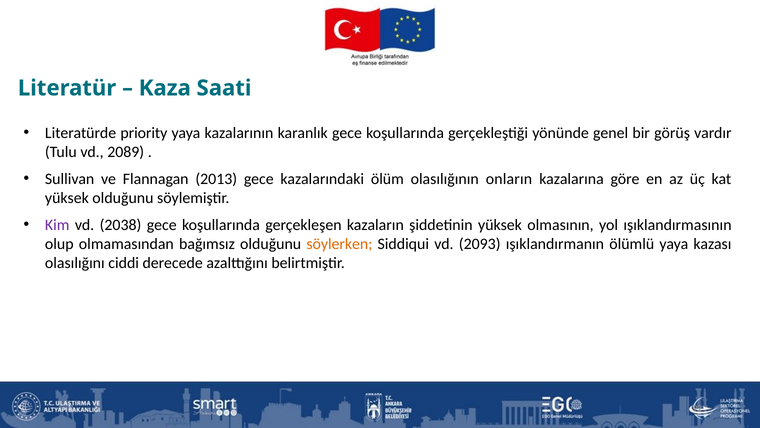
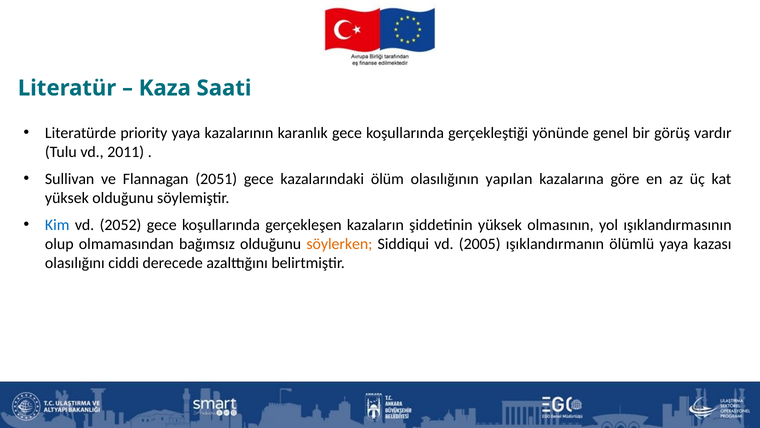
2089: 2089 -> 2011
2013: 2013 -> 2051
onların: onların -> yapılan
Kim colour: purple -> blue
2038: 2038 -> 2052
2093: 2093 -> 2005
